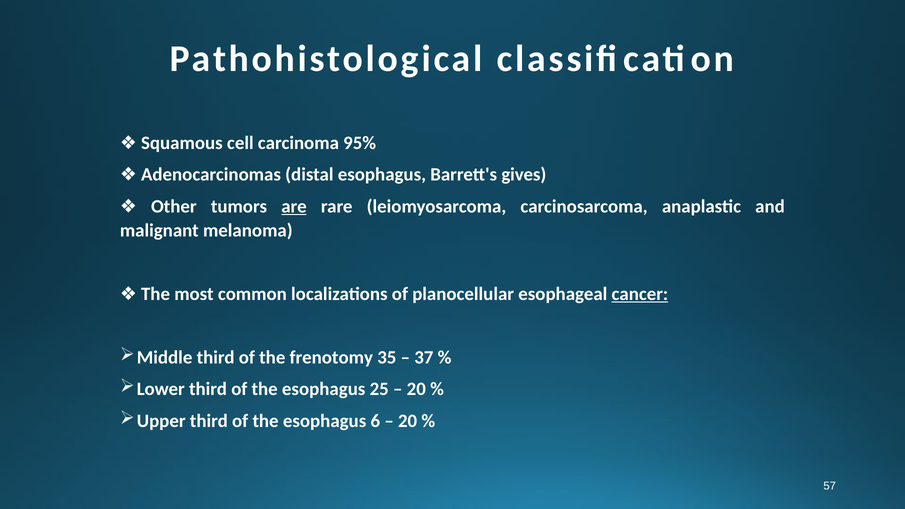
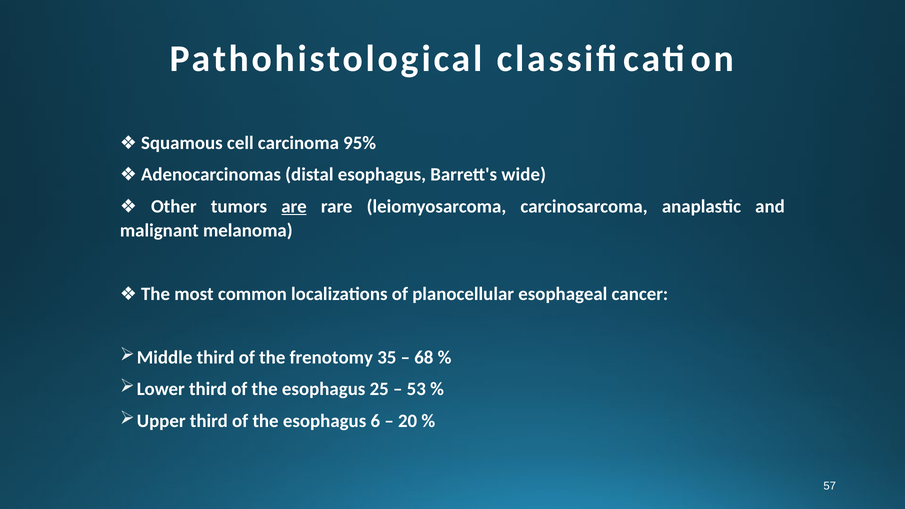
gives: gives -> wide
cancer underline: present -> none
37: 37 -> 68
20 at (416, 389): 20 -> 53
